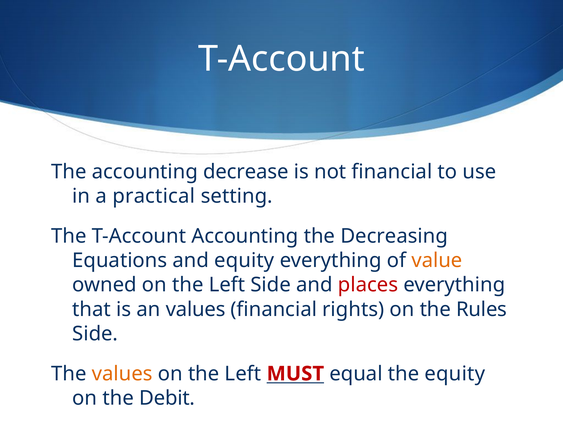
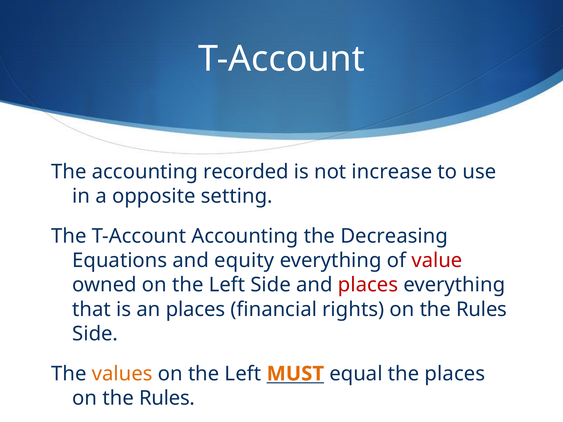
decrease: decrease -> recorded
not financial: financial -> increase
practical: practical -> opposite
value colour: orange -> red
an values: values -> places
MUST colour: red -> orange
the equity: equity -> places
Debit at (167, 398): Debit -> Rules
